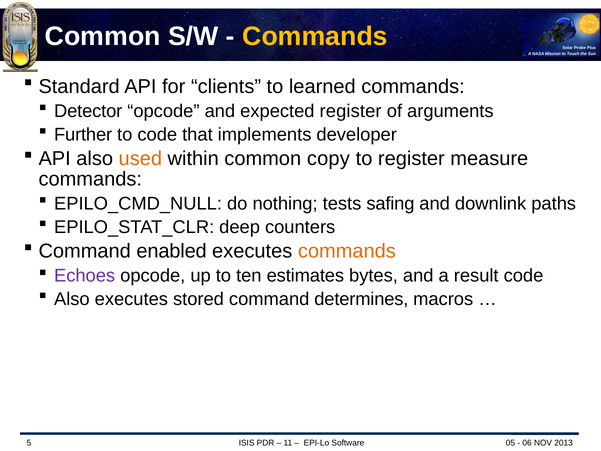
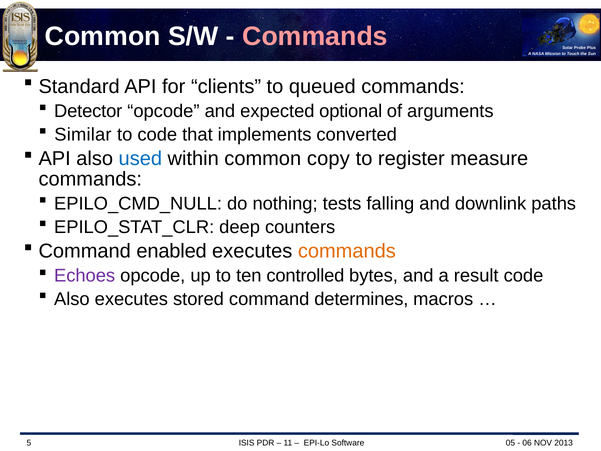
Commands at (315, 36) colour: yellow -> pink
learned: learned -> queued
expected register: register -> optional
Further: Further -> Similar
developer: developer -> converted
used colour: orange -> blue
safing: safing -> falling
estimates: estimates -> controlled
